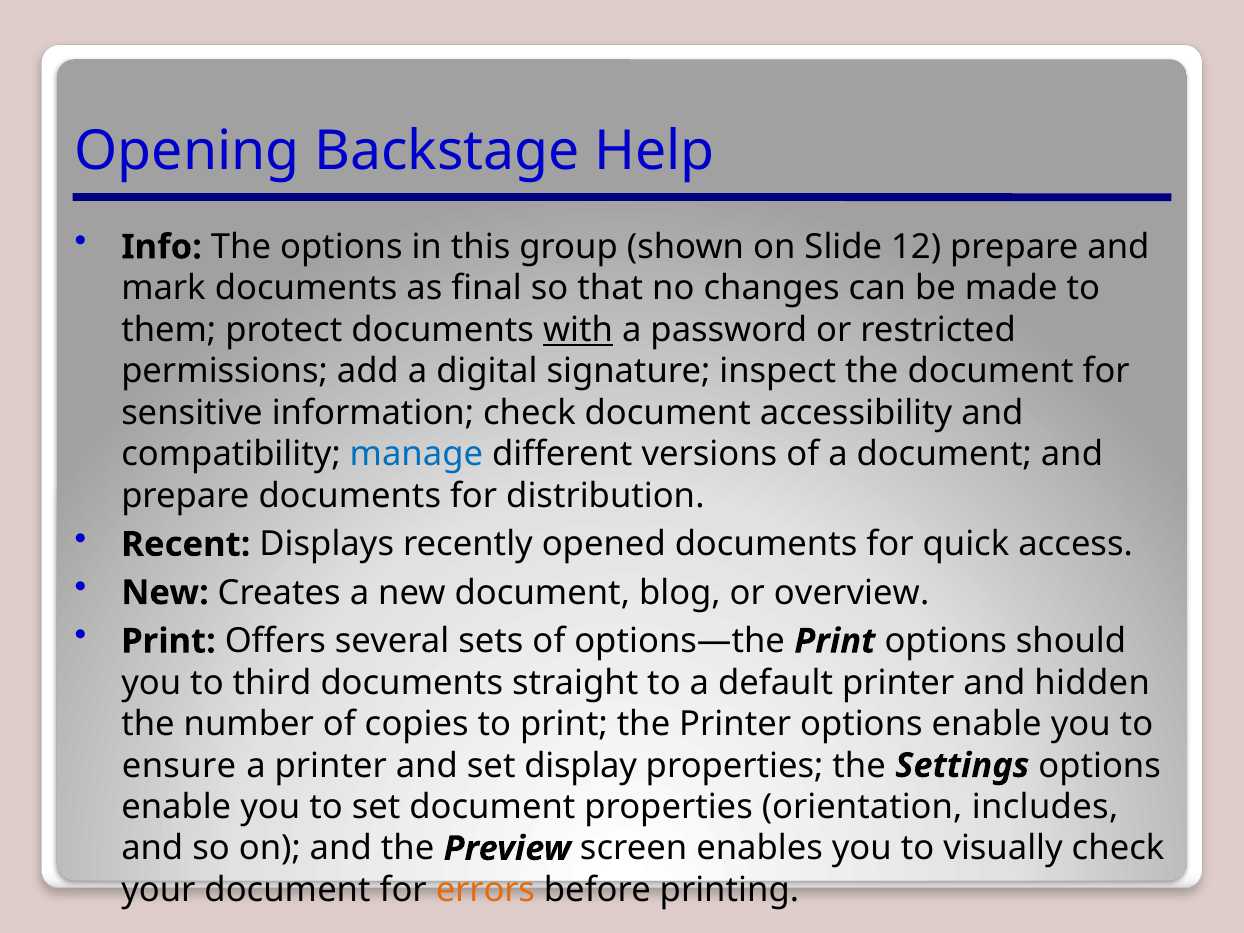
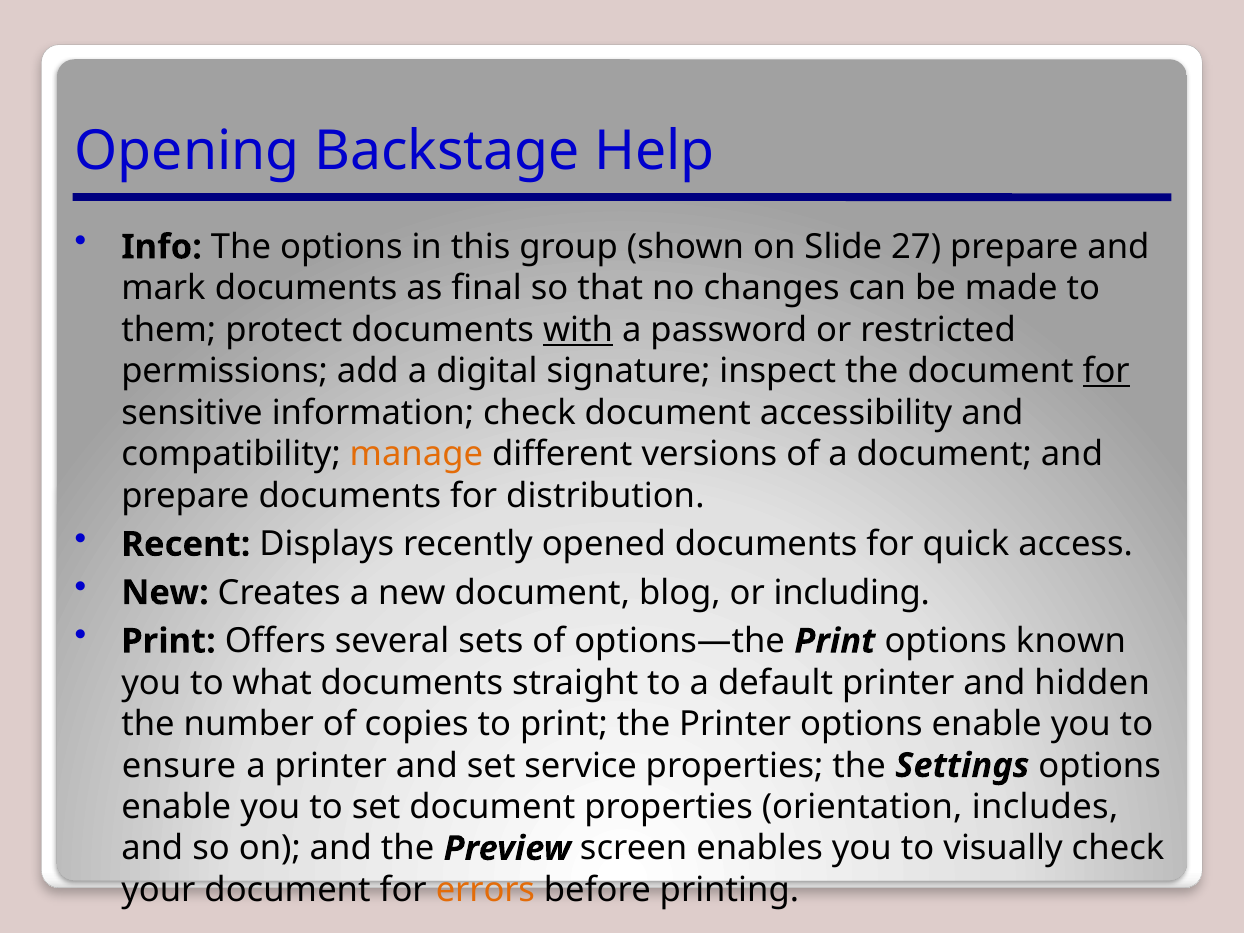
12: 12 -> 27
for at (1106, 372) underline: none -> present
manage colour: blue -> orange
overview: overview -> including
should: should -> known
third: third -> what
display: display -> service
